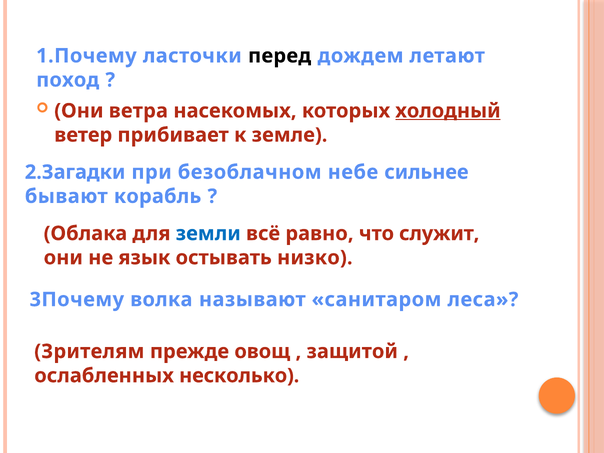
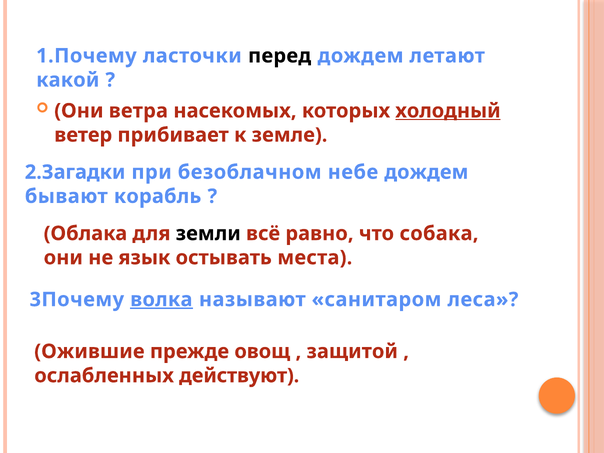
поход: поход -> какой
небе сильнее: сильнее -> дождем
земли colour: blue -> black
служит: служит -> собака
низко: низко -> места
волка underline: none -> present
Зрителям: Зрителям -> Ожившие
несколько: несколько -> действуют
